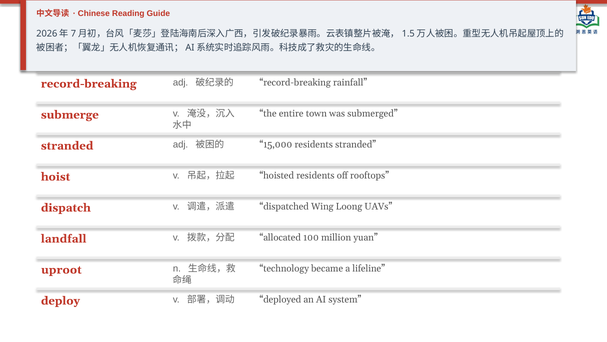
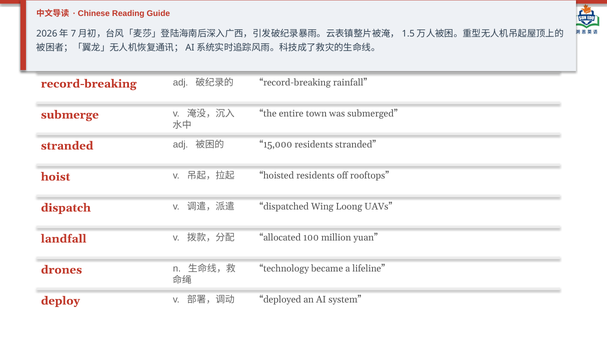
uproot: uproot -> drones
